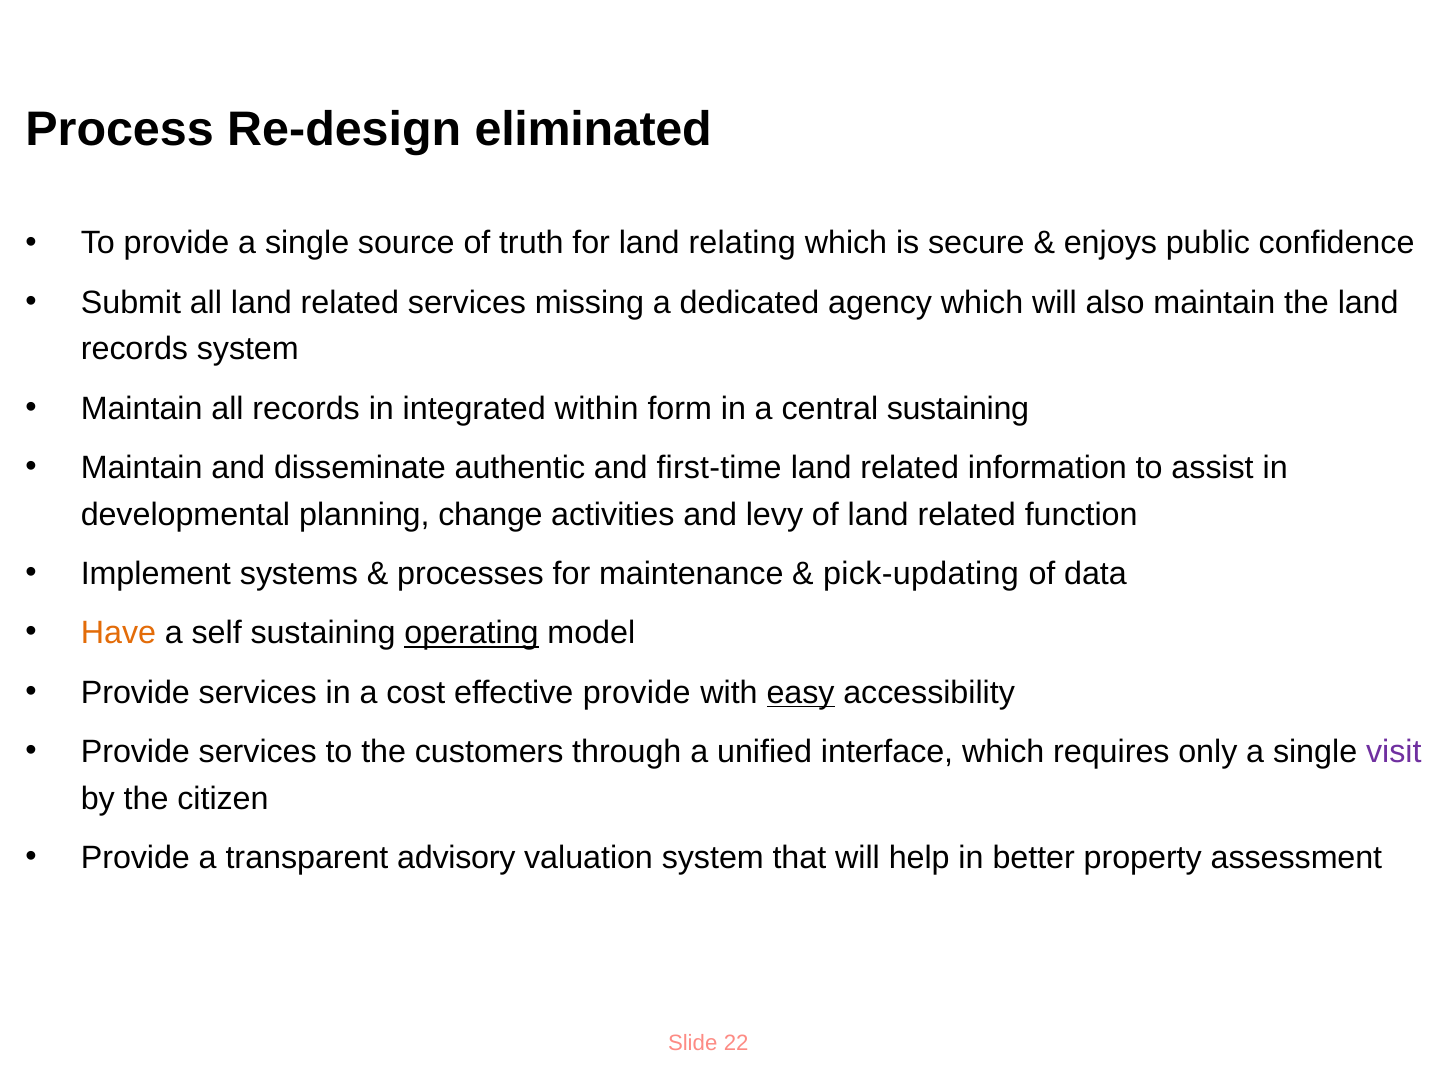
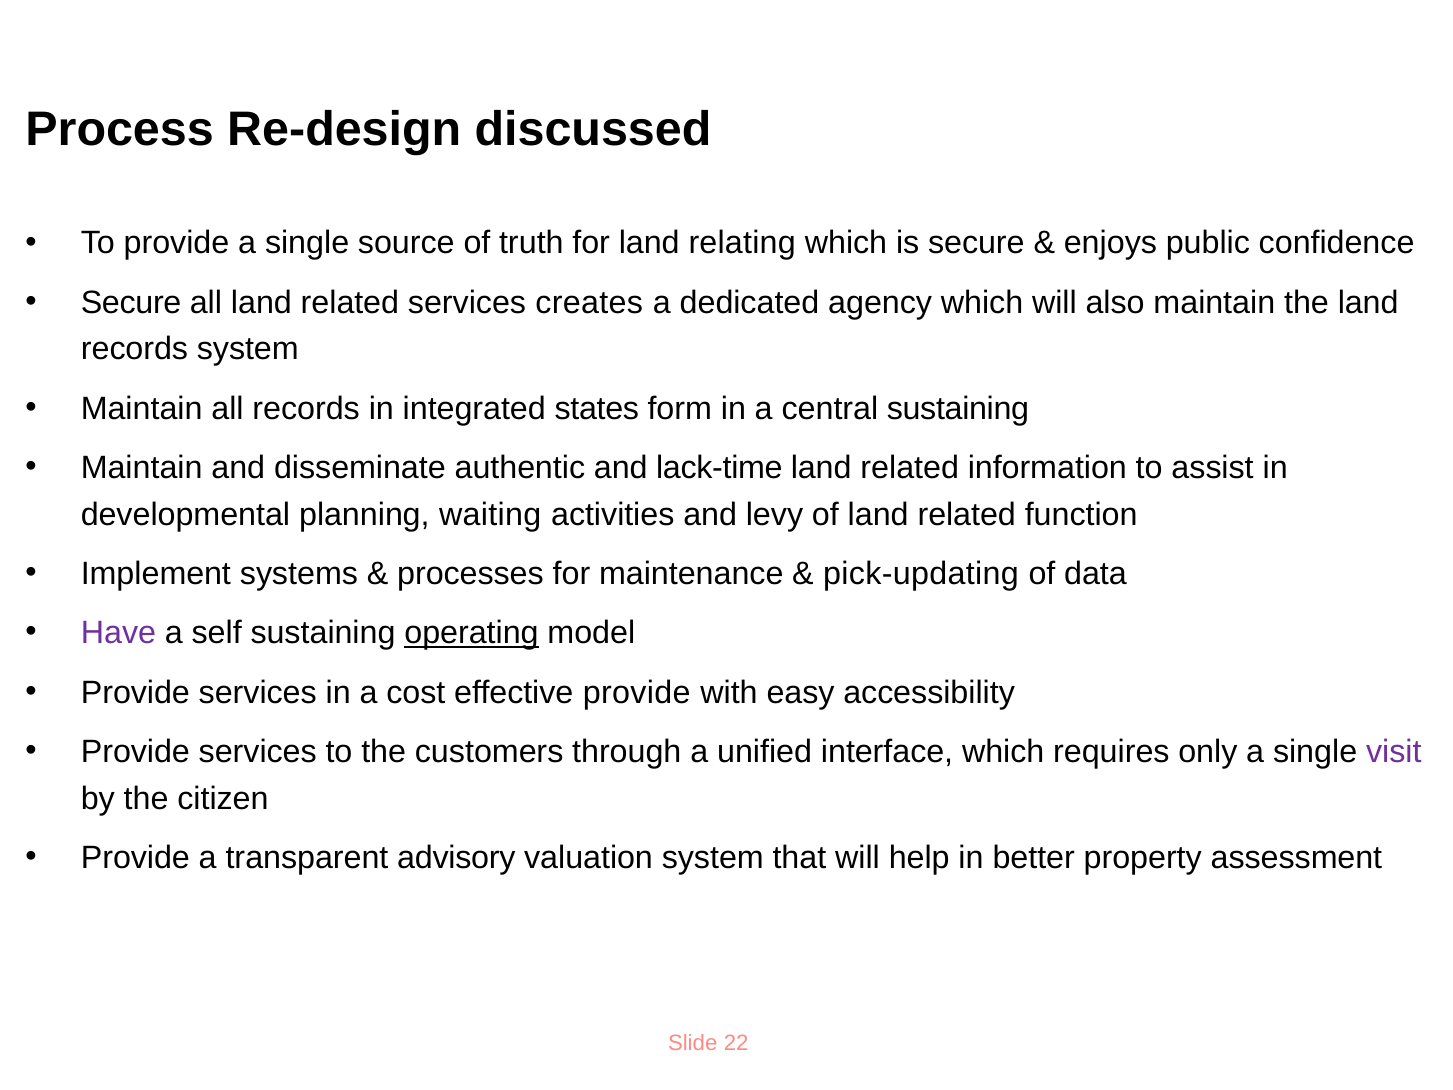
eliminated: eliminated -> discussed
Submit at (131, 303): Submit -> Secure
missing: missing -> creates
within: within -> states
first-time: first-time -> lack-time
change: change -> waiting
Have colour: orange -> purple
easy underline: present -> none
